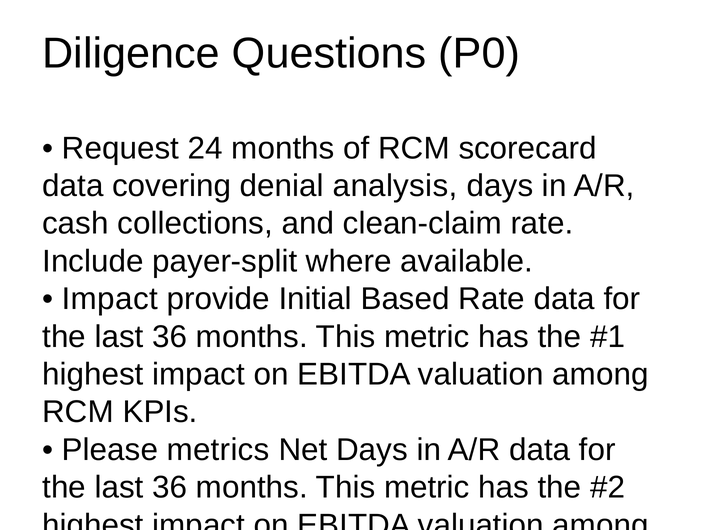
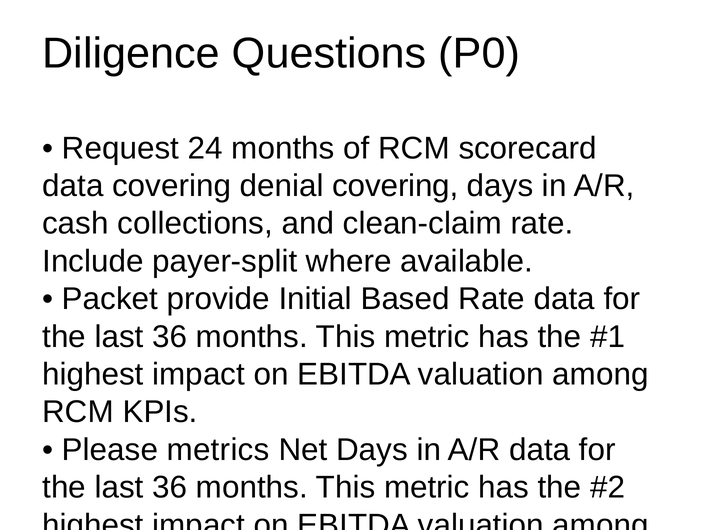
denial analysis: analysis -> covering
Impact at (110, 299): Impact -> Packet
